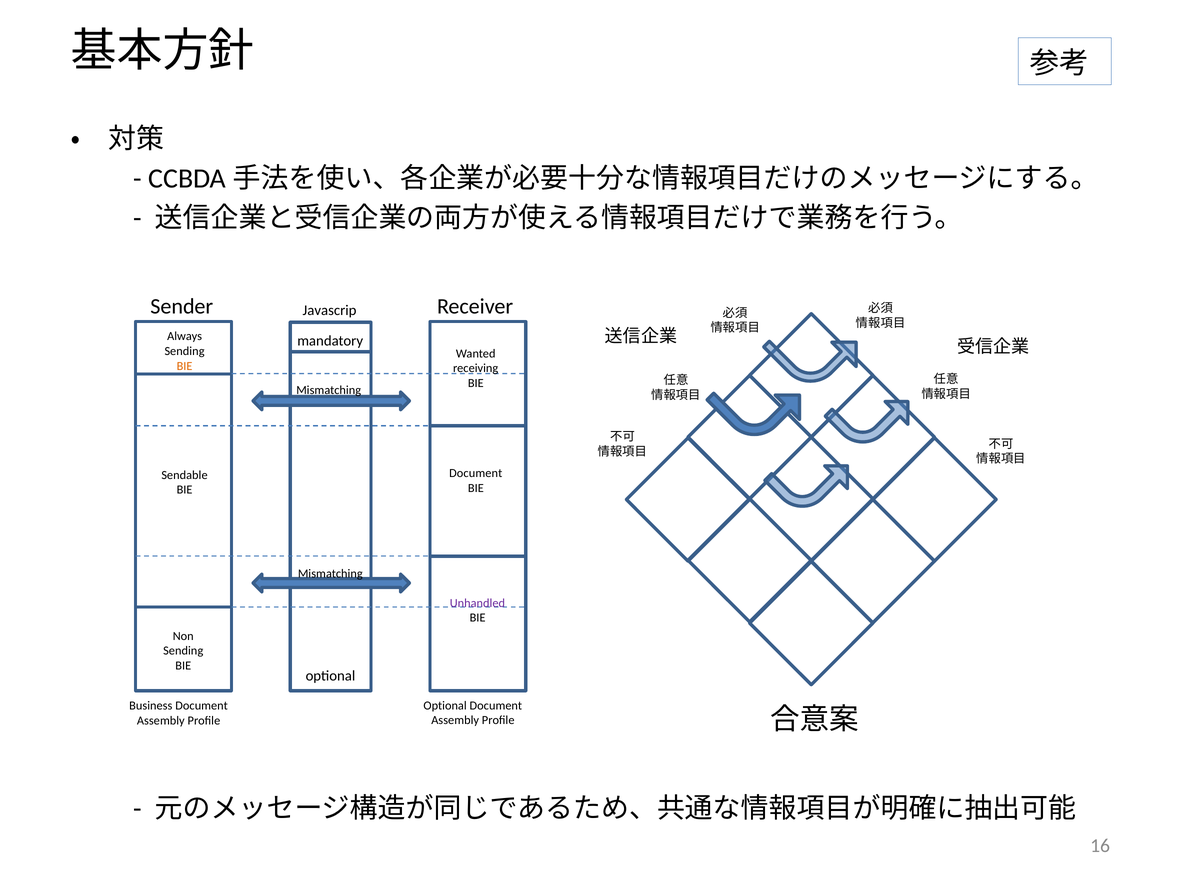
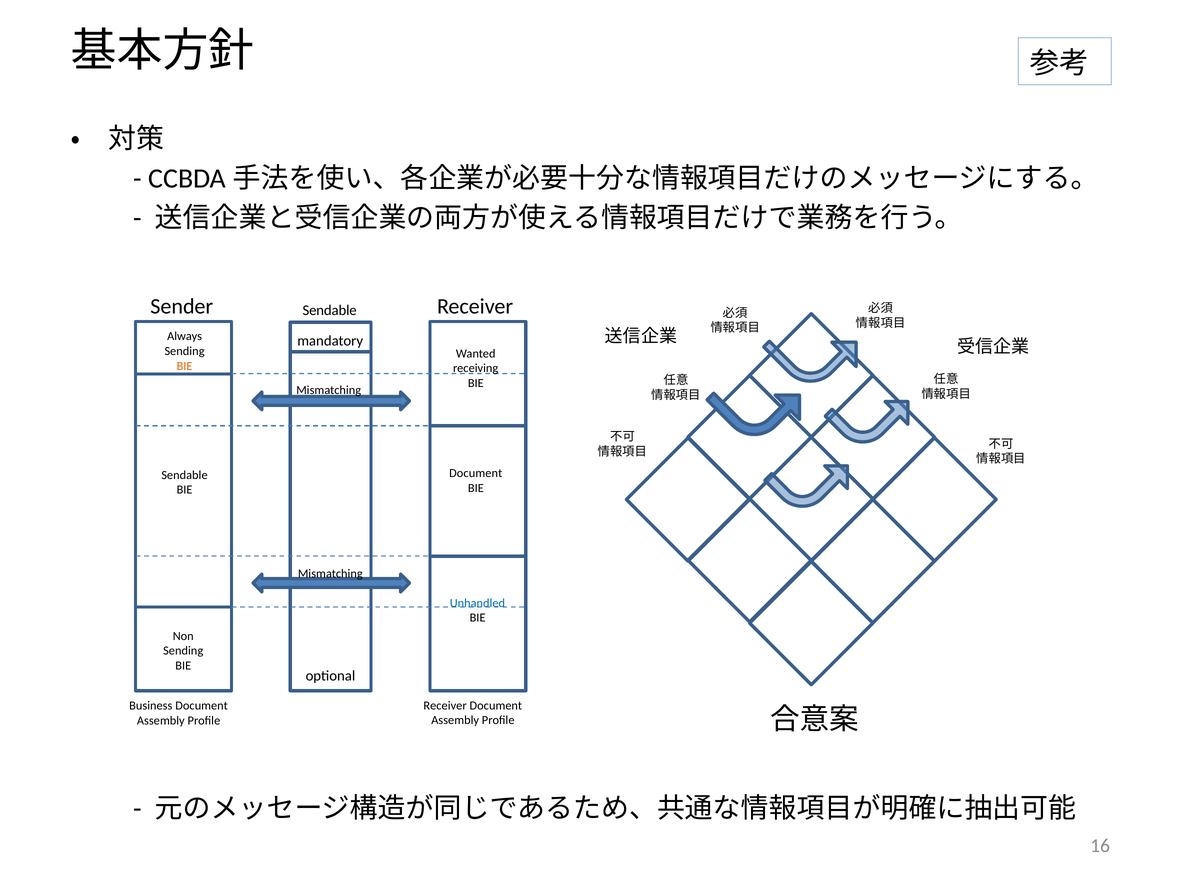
Javascrip at (330, 310): Javascrip -> Sendable
Unhandled colour: purple -> blue
Optional at (445, 705): Optional -> Receiver
